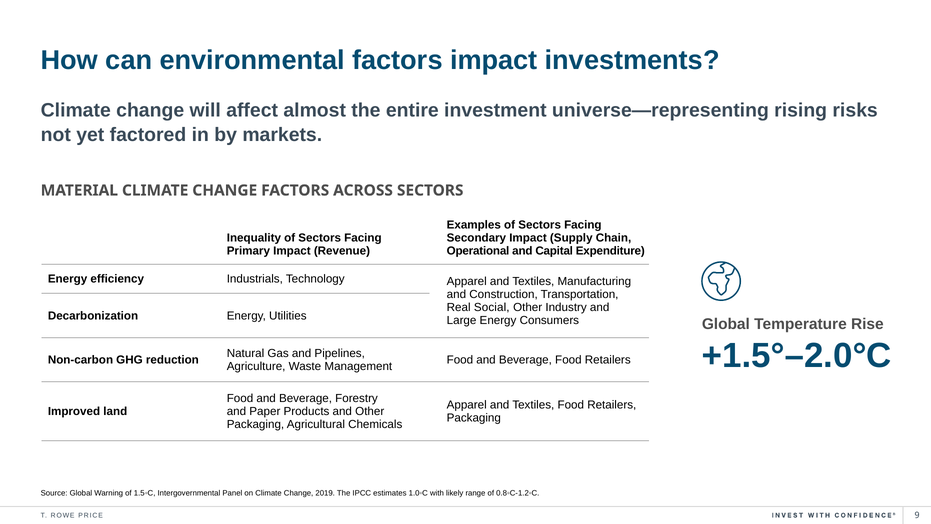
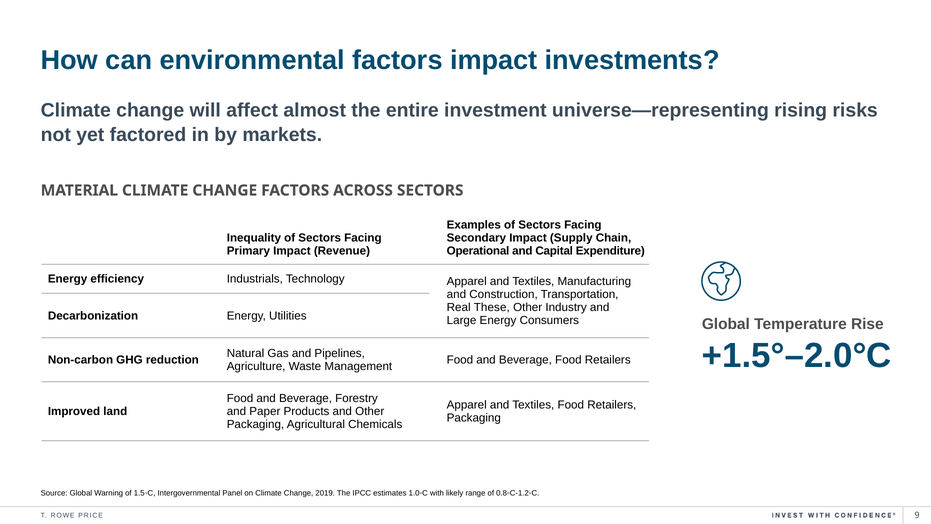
Social: Social -> These
